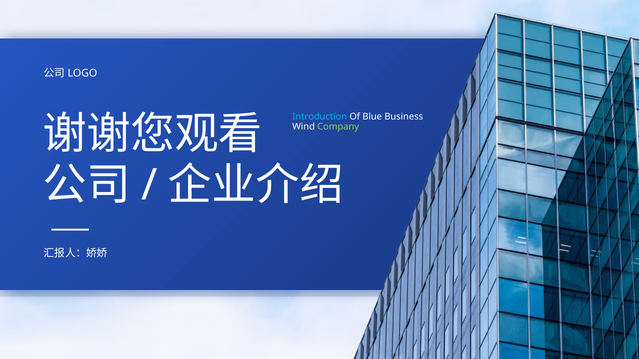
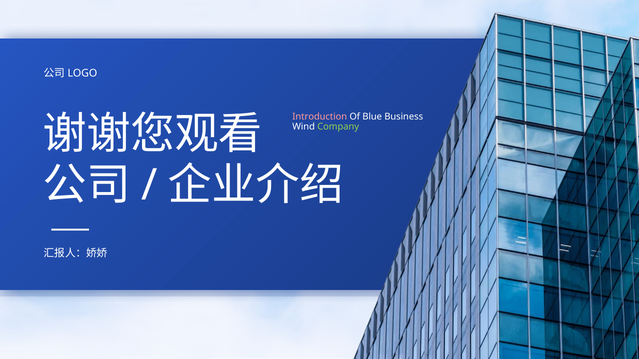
Introduction colour: light blue -> pink
